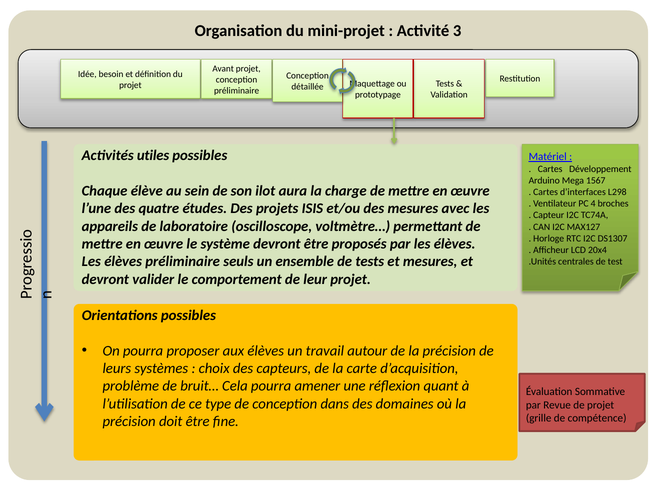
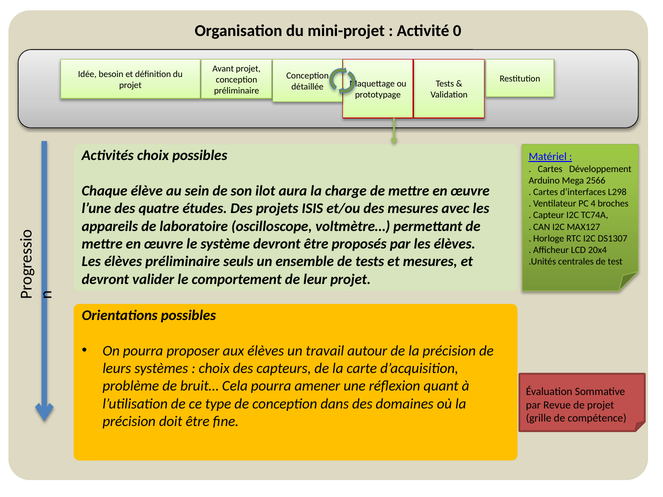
3: 3 -> 0
Activités utiles: utiles -> choix
1567: 1567 -> 2566
